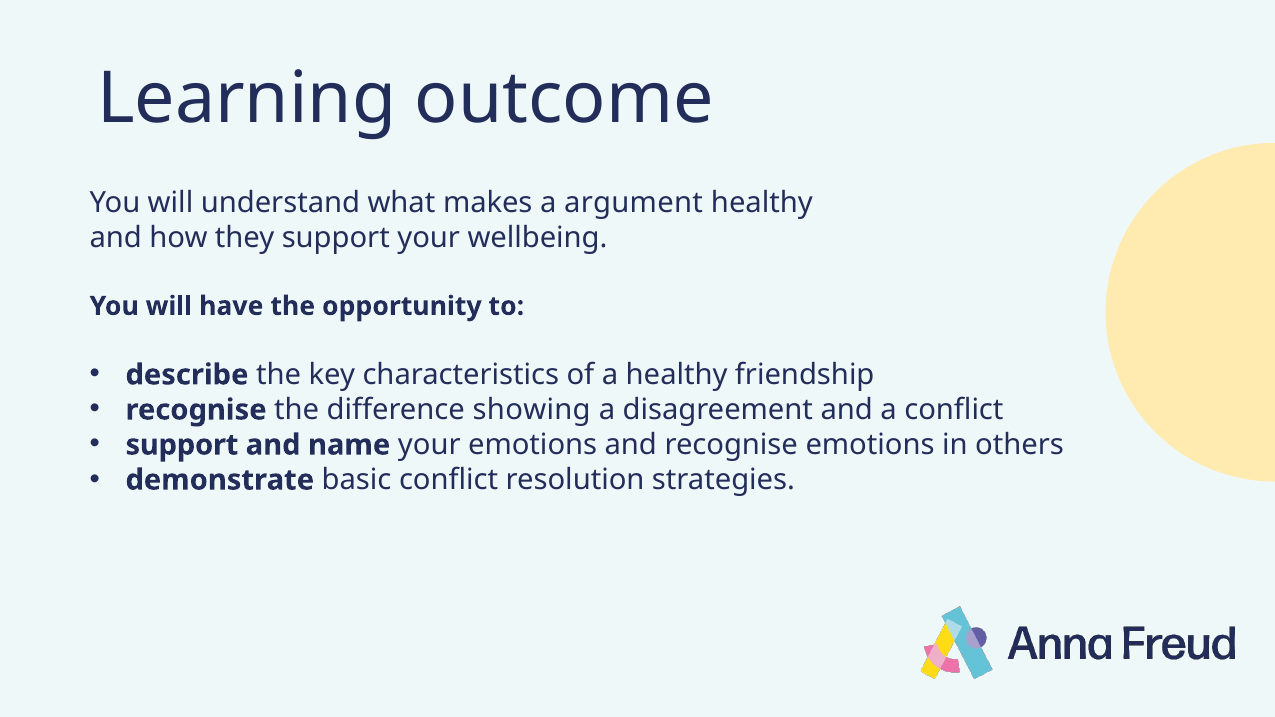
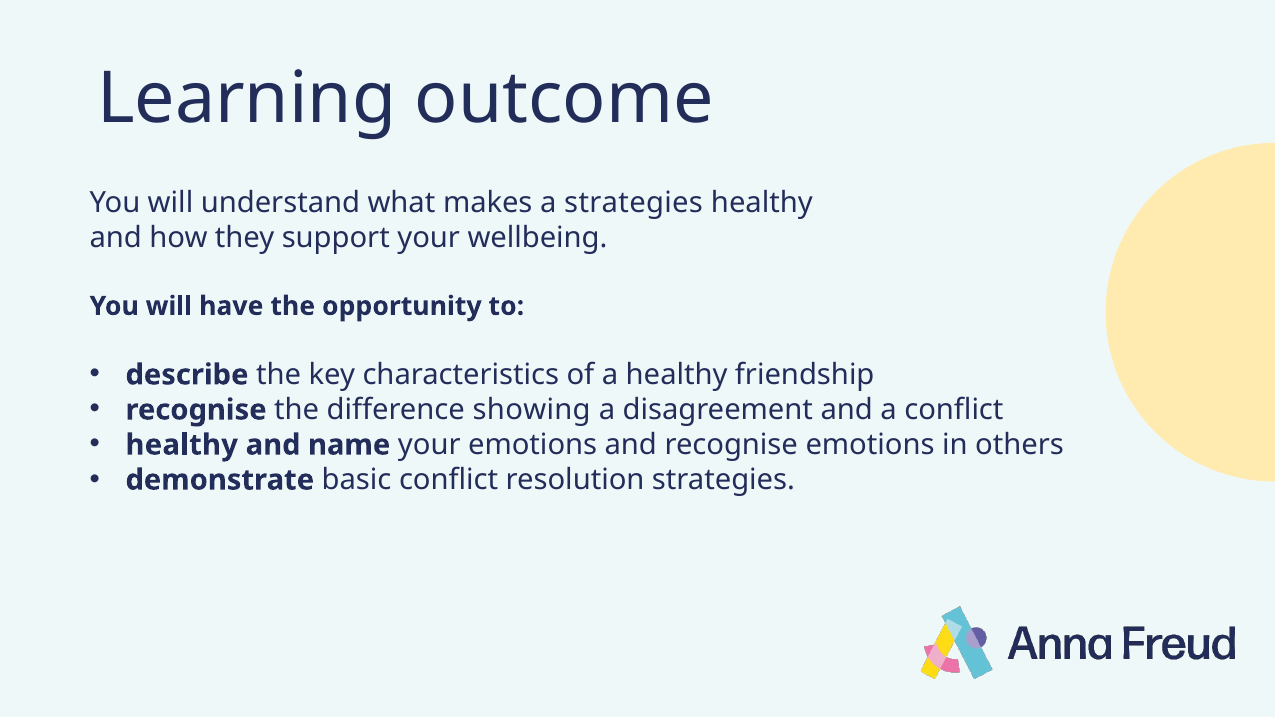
a argument: argument -> strategies
support at (182, 445): support -> healthy
